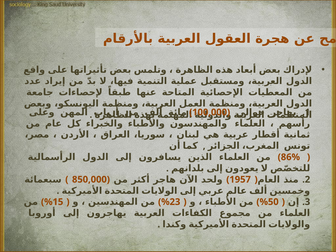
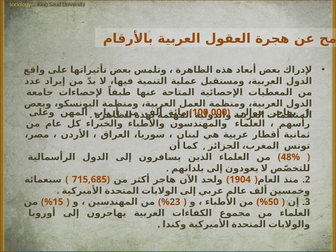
86%: 86% -> 48%
850,000: 850,000 -> 715,685
1957: 1957 -> 1904
